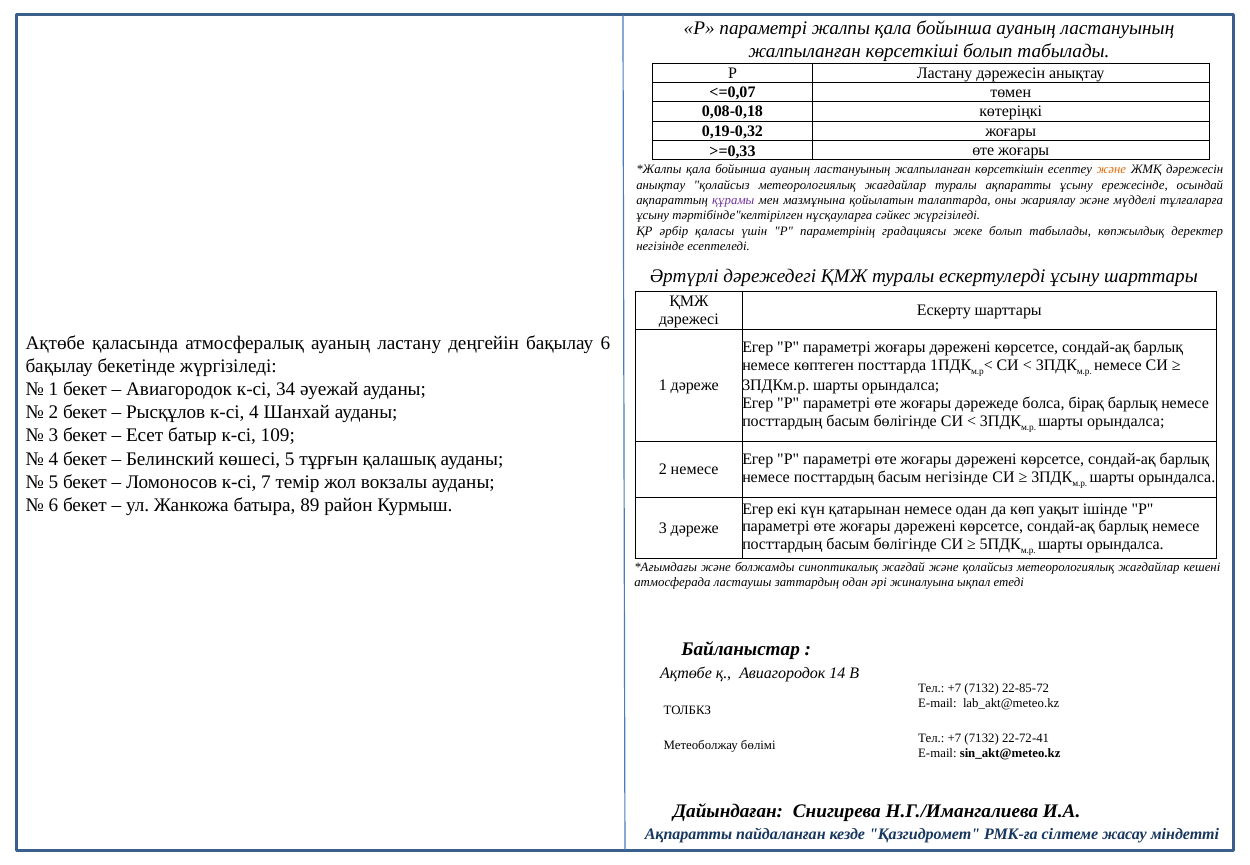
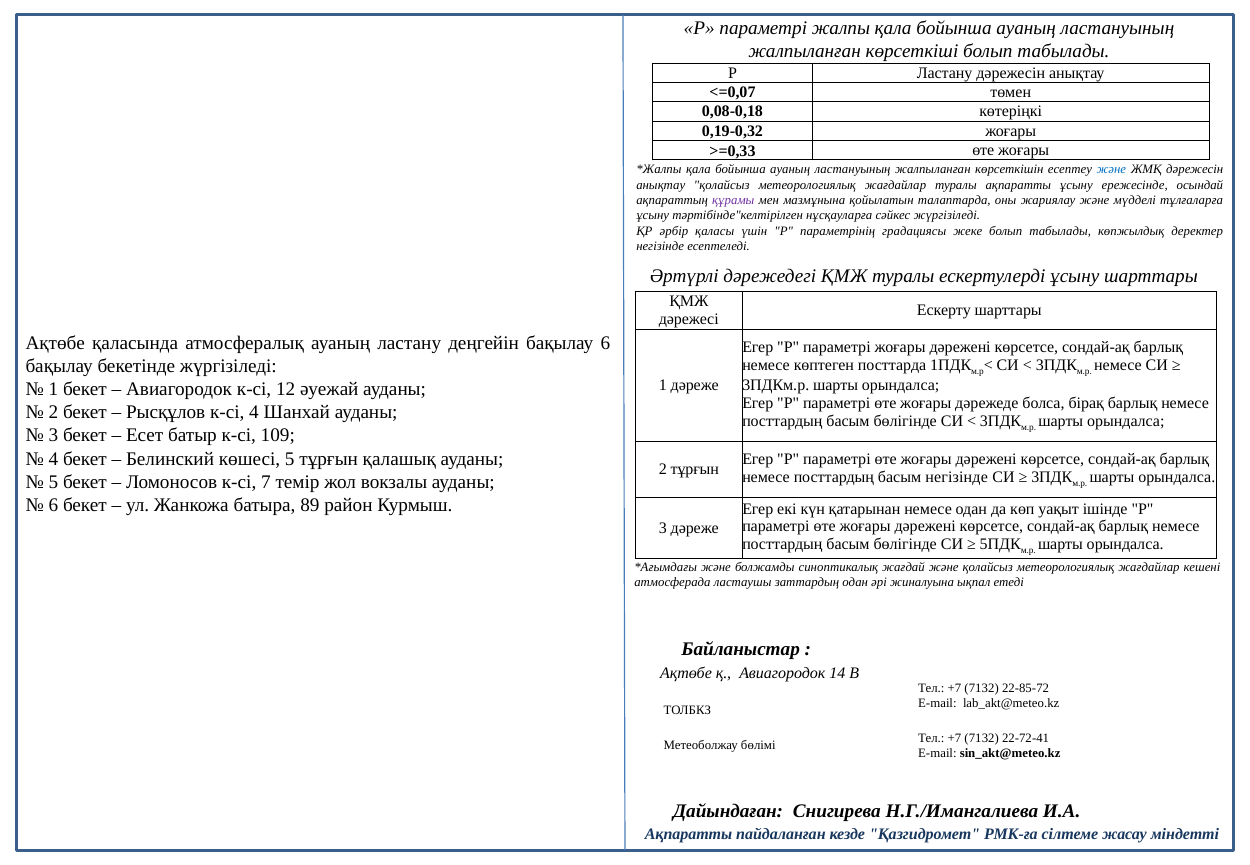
және at (1111, 170) colour: orange -> blue
34: 34 -> 12
2 немесе: немесе -> тұрғын
